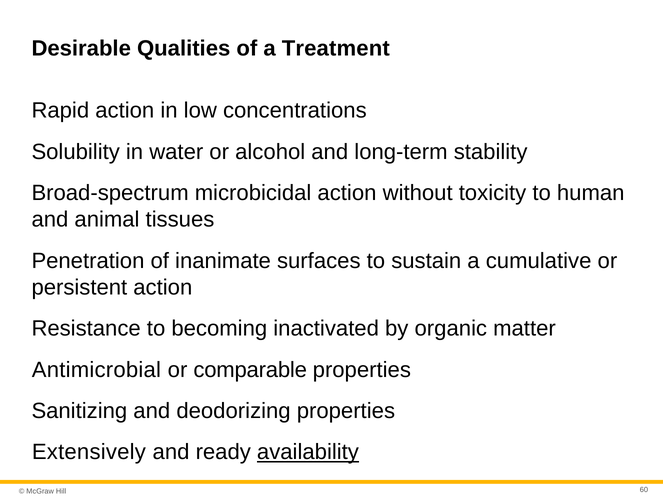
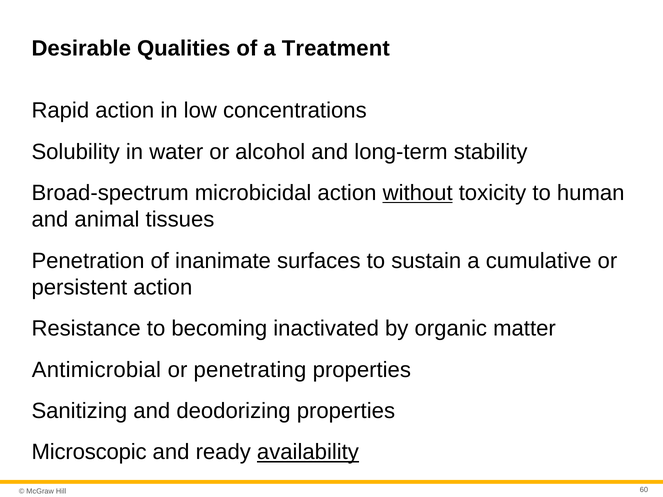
without underline: none -> present
comparable: comparable -> penetrating
Extensively: Extensively -> Microscopic
